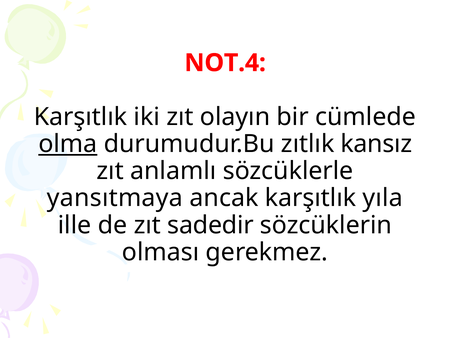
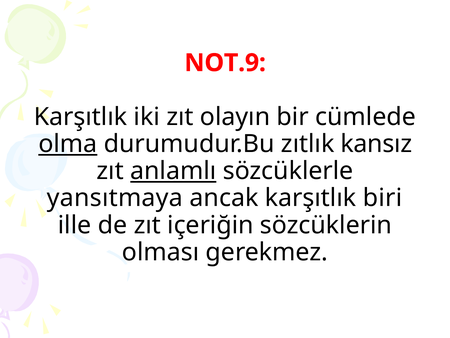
NOT.4: NOT.4 -> NOT.9
anlamlı underline: none -> present
yıla: yıla -> biri
sadedir: sadedir -> içeriğin
